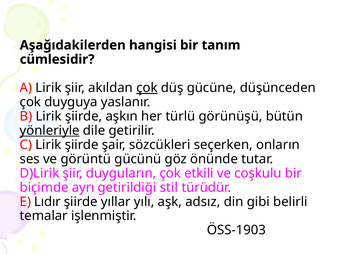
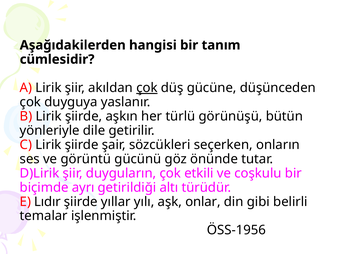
yönleriyle underline: present -> none
stil: stil -> altı
adsız: adsız -> onlar
ÖSS-1903: ÖSS-1903 -> ÖSS-1956
